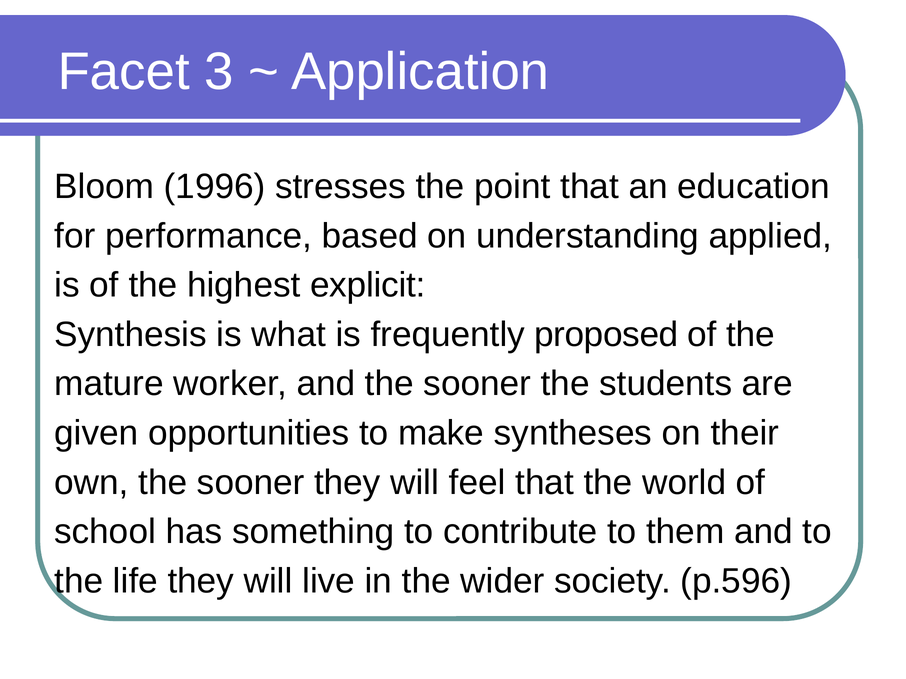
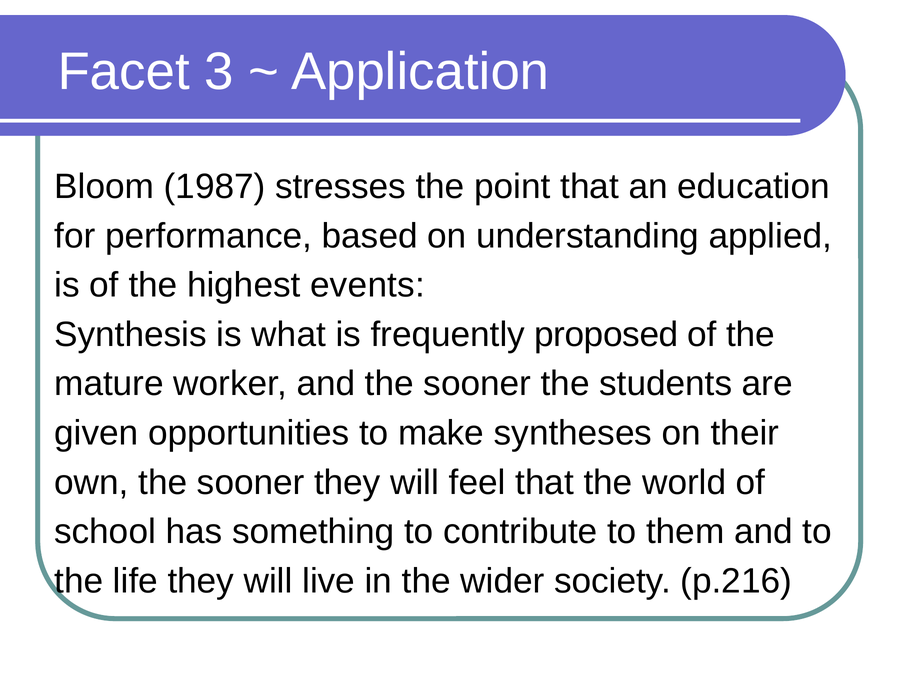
1996: 1996 -> 1987
explicit: explicit -> events
p.596: p.596 -> p.216
